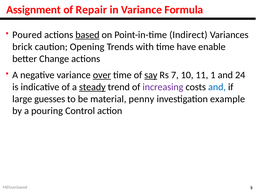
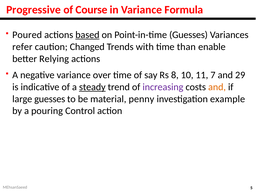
Assignment: Assignment -> Progressive
Repair: Repair -> Course
Point-in-time Indirect: Indirect -> Guesses
brick: brick -> refer
Opening: Opening -> Changed
have: have -> than
Change: Change -> Relying
over underline: present -> none
say underline: present -> none
7: 7 -> 8
1: 1 -> 7
24: 24 -> 29
and at (217, 87) colour: blue -> orange
